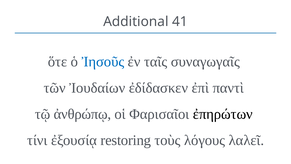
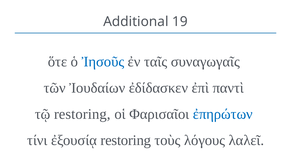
41: 41 -> 19
τῷ ἀνθρώπῳ: ἀνθρώπῳ -> restoring
ἐπηρώτων colour: black -> blue
